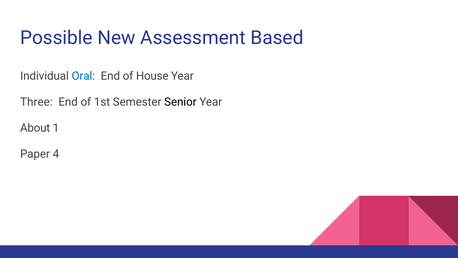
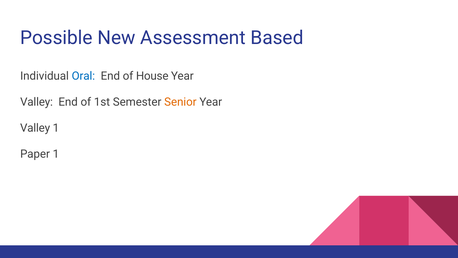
Three at (36, 102): Three -> Valley
Senior colour: black -> orange
About at (35, 128): About -> Valley
Paper 4: 4 -> 1
